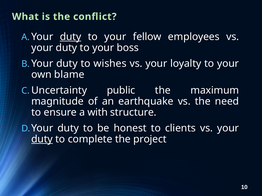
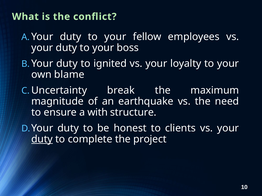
duty at (71, 37) underline: present -> none
wishes: wishes -> ignited
public: public -> break
